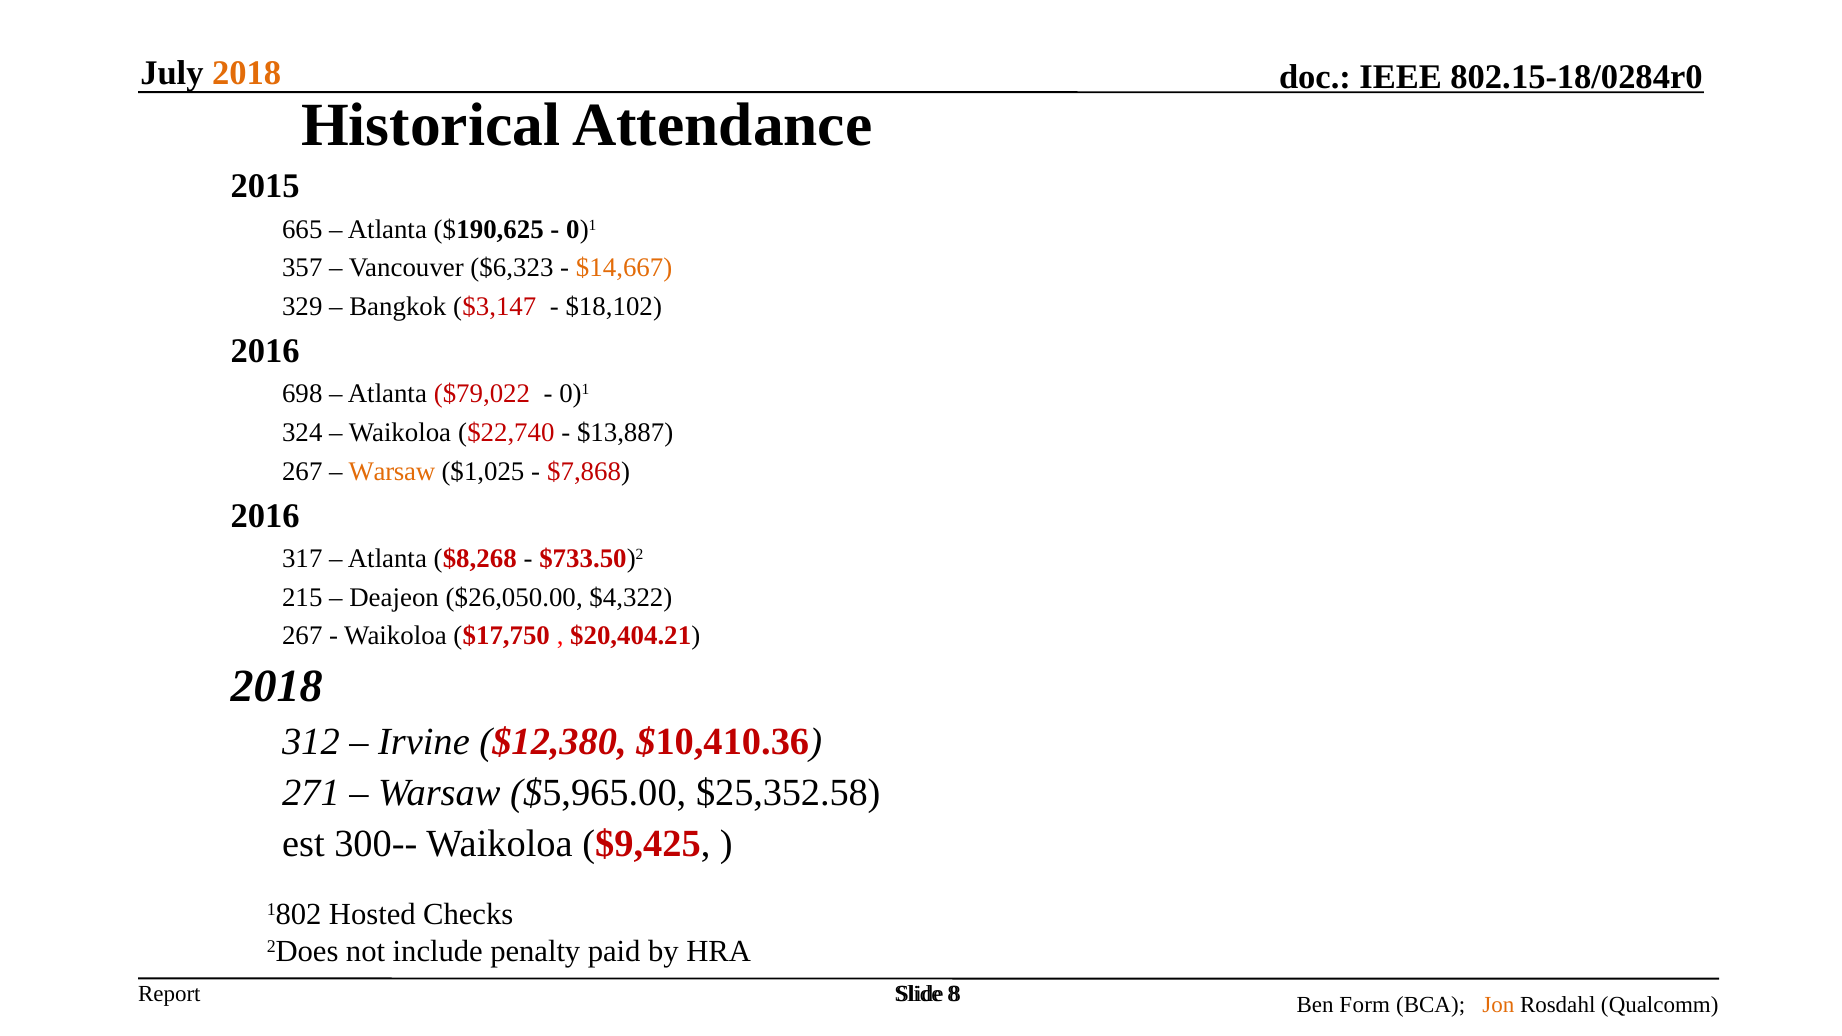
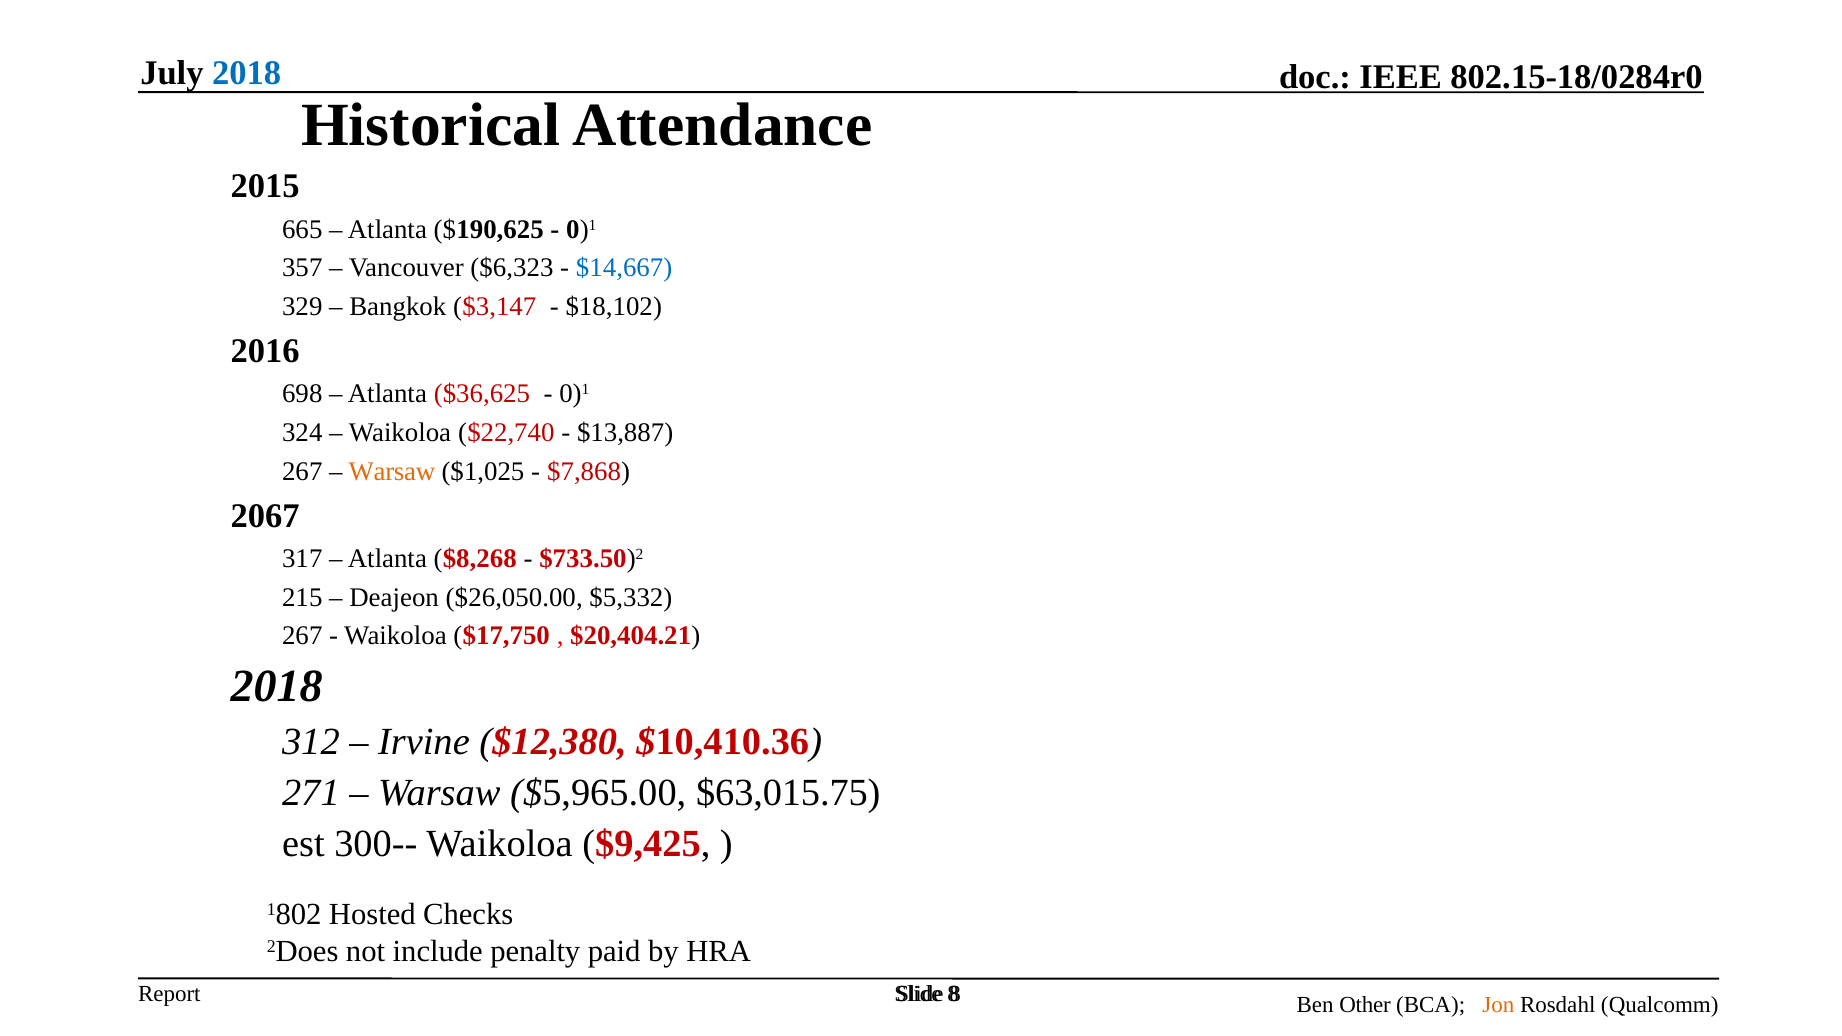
2018 at (247, 73) colour: orange -> blue
$14,667 colour: orange -> blue
$79,022: $79,022 -> $36,625
2016 at (265, 516): 2016 -> 2067
$4,322: $4,322 -> $5,332
$25,352.58: $25,352.58 -> $63,015.75
Form: Form -> Other
